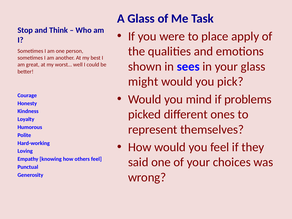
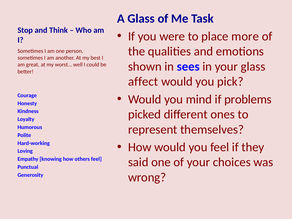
apply: apply -> more
might: might -> affect
